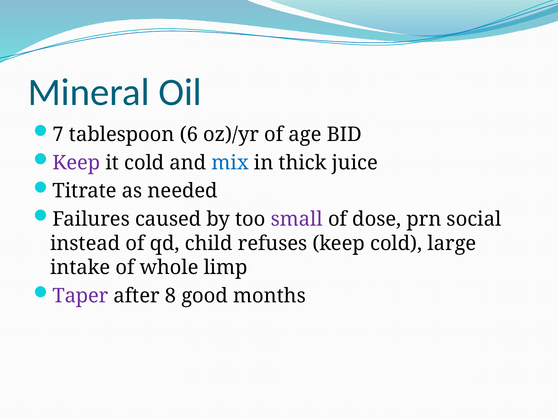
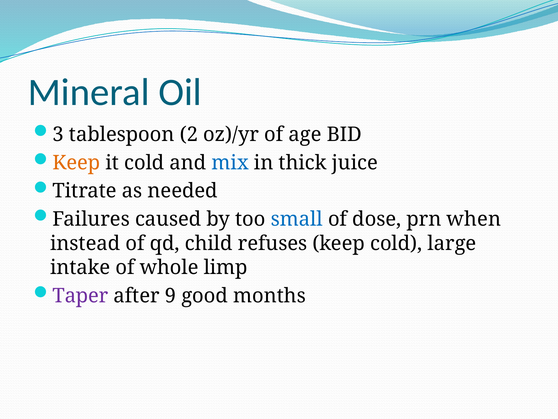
7: 7 -> 3
6: 6 -> 2
Keep at (76, 163) colour: purple -> orange
small colour: purple -> blue
social: social -> when
8: 8 -> 9
